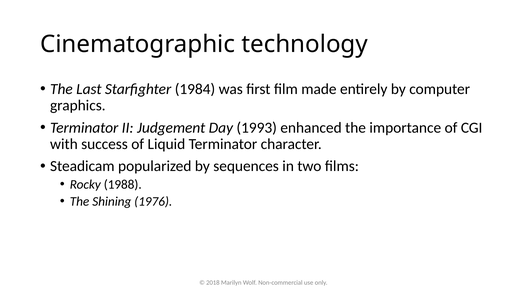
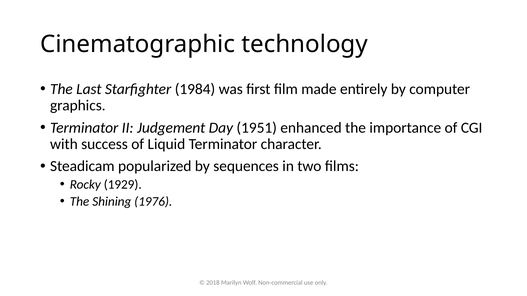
1993: 1993 -> 1951
1988: 1988 -> 1929
